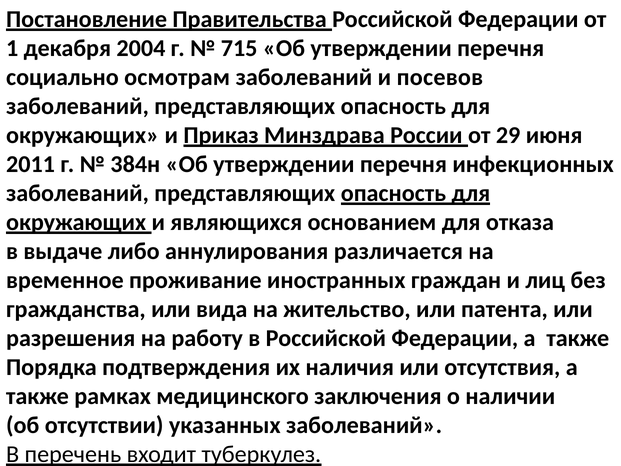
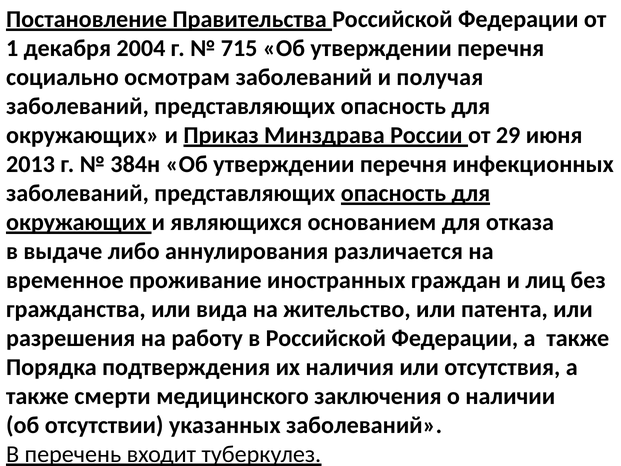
посевов: посевов -> получая
2011: 2011 -> 2013
рамках: рамках -> смерти
